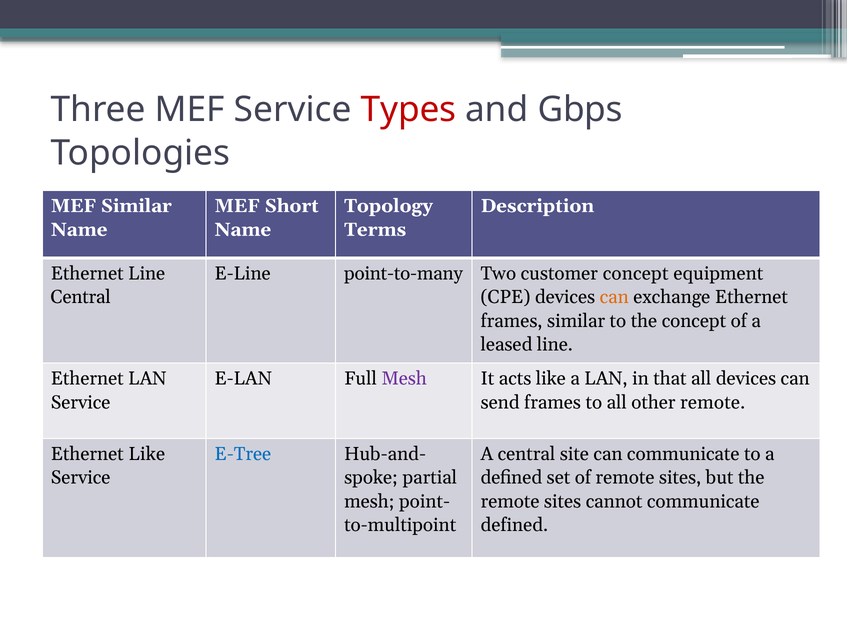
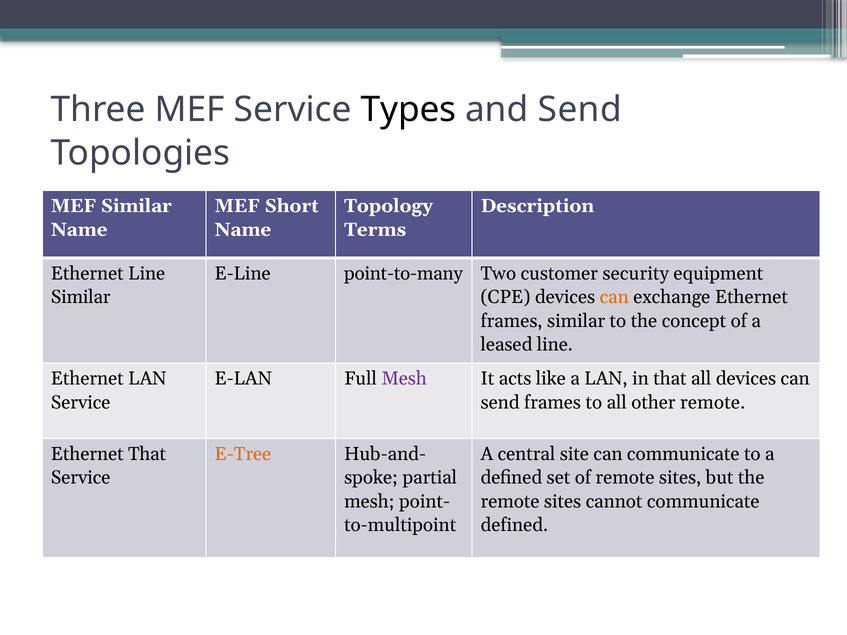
Types colour: red -> black
and Gbps: Gbps -> Send
customer concept: concept -> security
Central at (81, 297): Central -> Similar
Ethernet Like: Like -> That
E-Tree colour: blue -> orange
